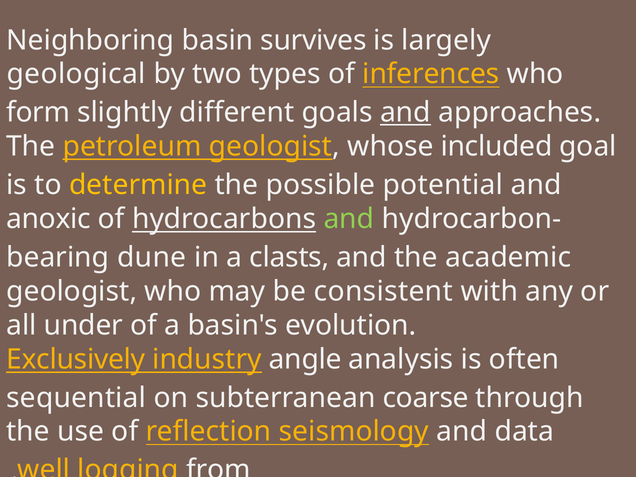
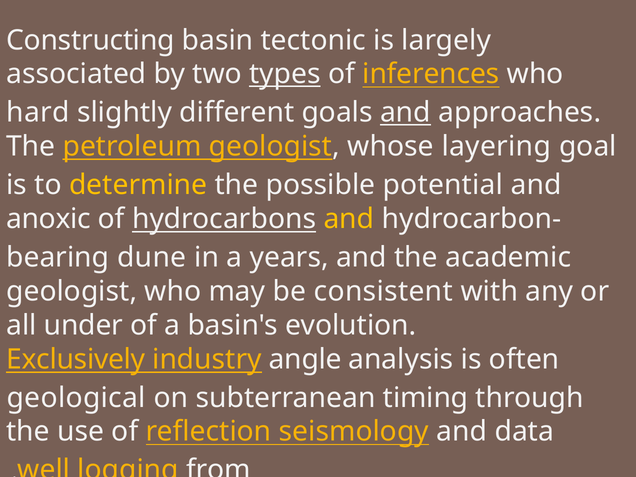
Neighboring: Neighboring -> Constructing
survives: survives -> tectonic
geological: geological -> associated
types underline: none -> present
form: form -> hard
included: included -> layering
and at (349, 219) colour: light green -> yellow
clasts: clasts -> years
sequential: sequential -> geological
coarse: coarse -> timing
